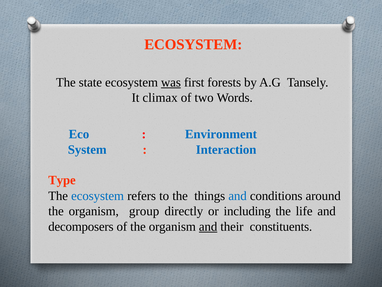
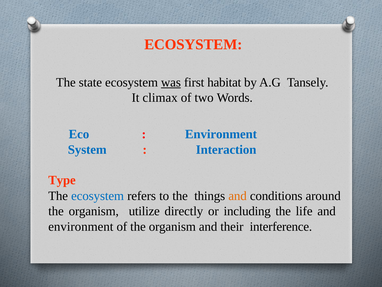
forests: forests -> habitat
and at (238, 196) colour: blue -> orange
group: group -> utilize
decomposers at (81, 226): decomposers -> environment
and at (208, 226) underline: present -> none
constituents: constituents -> interference
